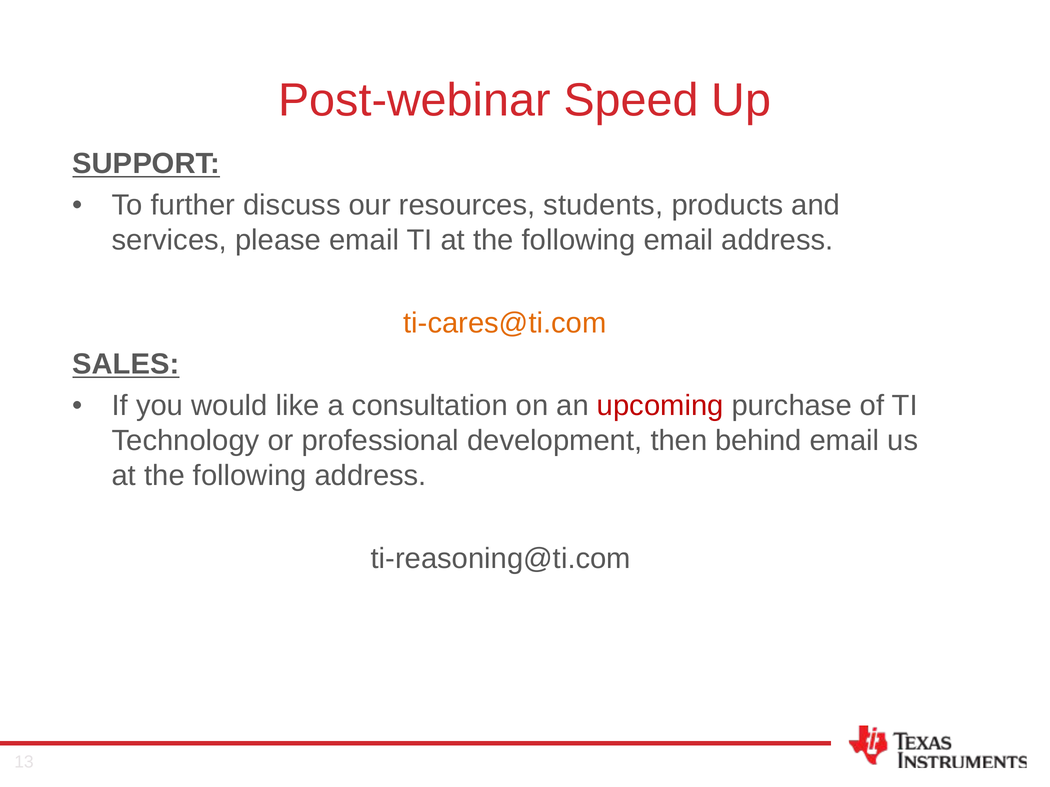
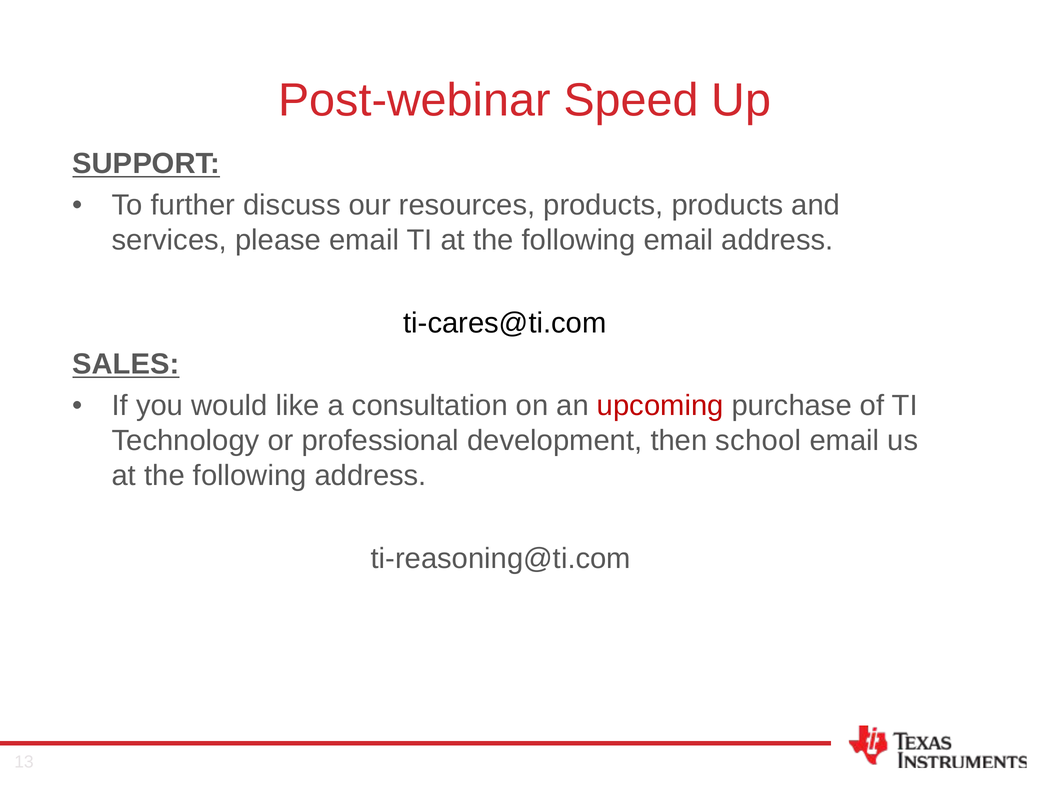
resources students: students -> products
ti-cares@ti.com colour: orange -> black
behind: behind -> school
